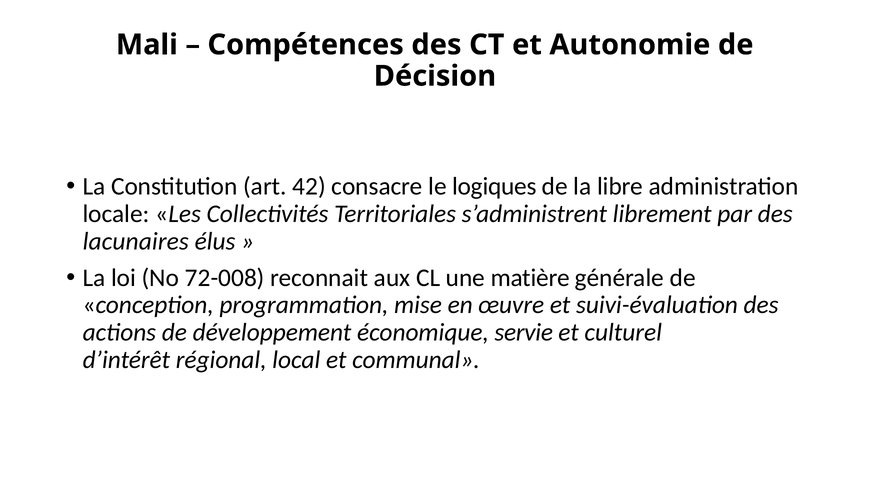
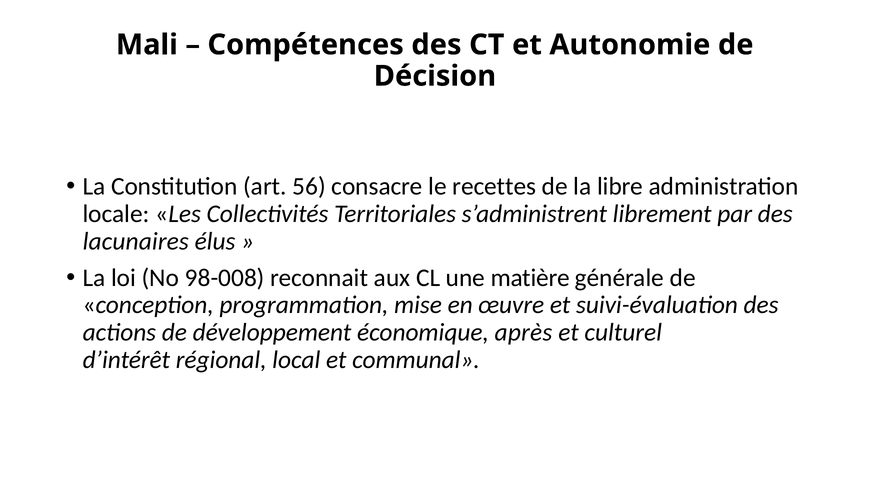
42: 42 -> 56
logiques: logiques -> recettes
72-008: 72-008 -> 98-008
servie: servie -> après
